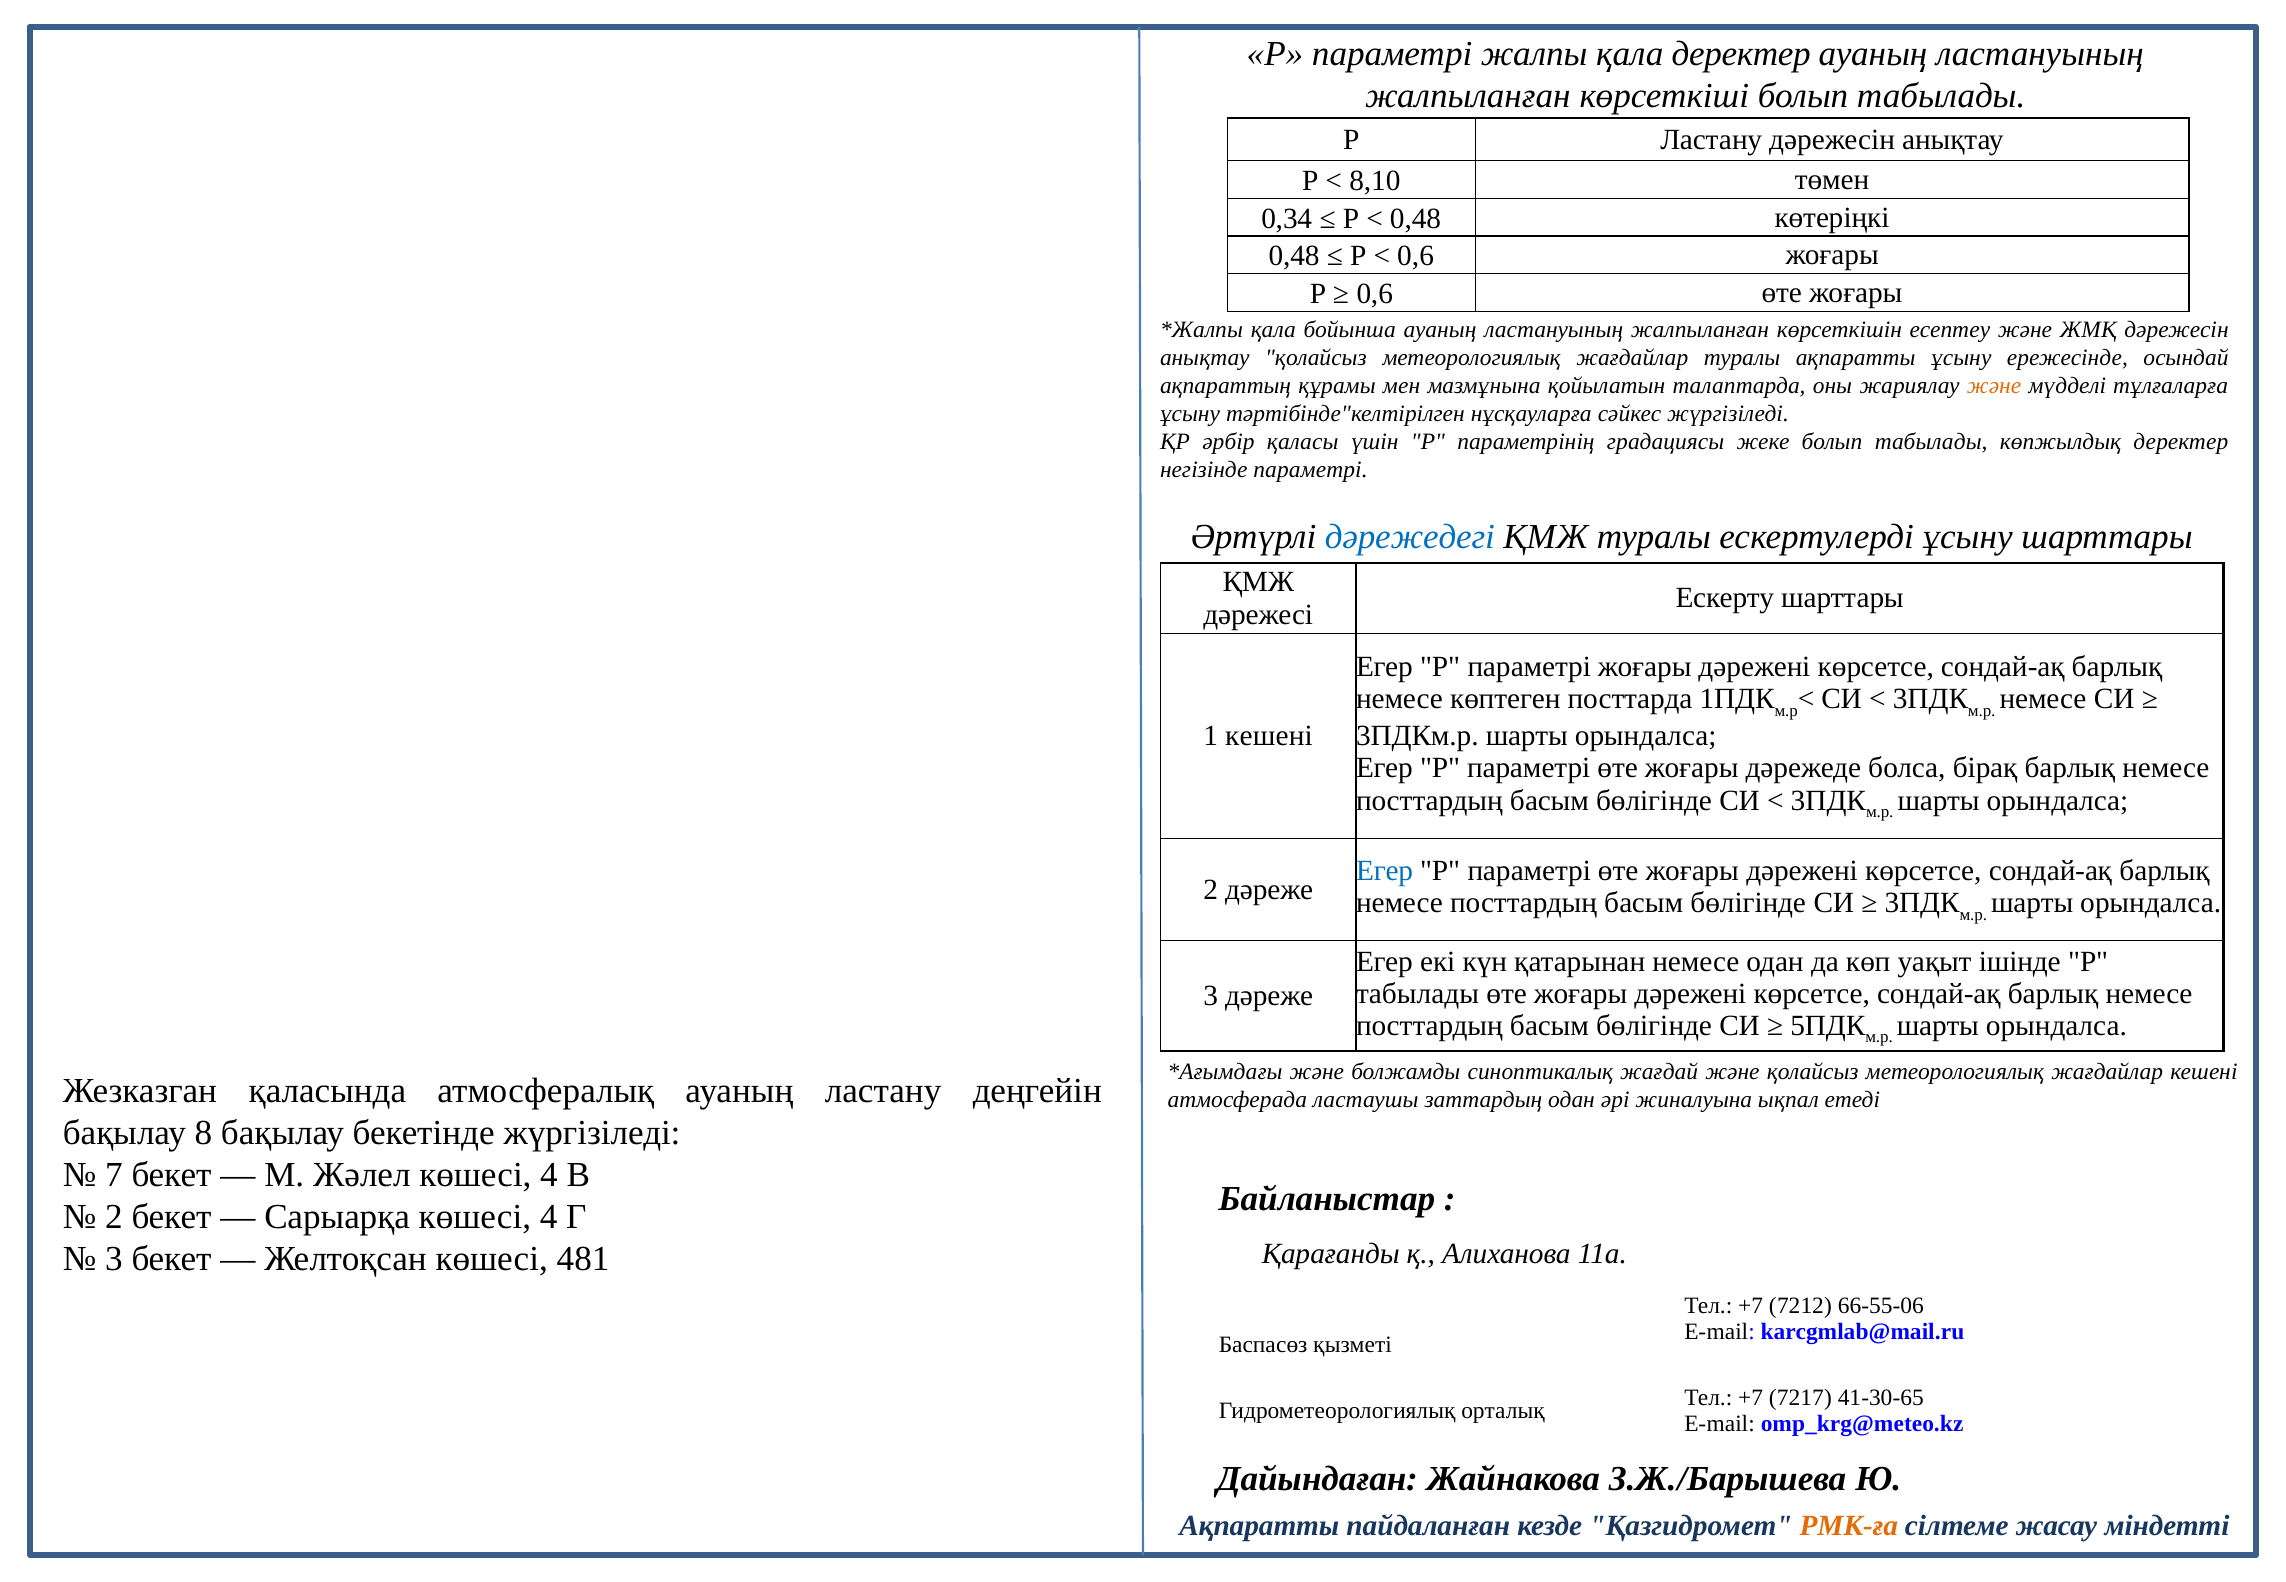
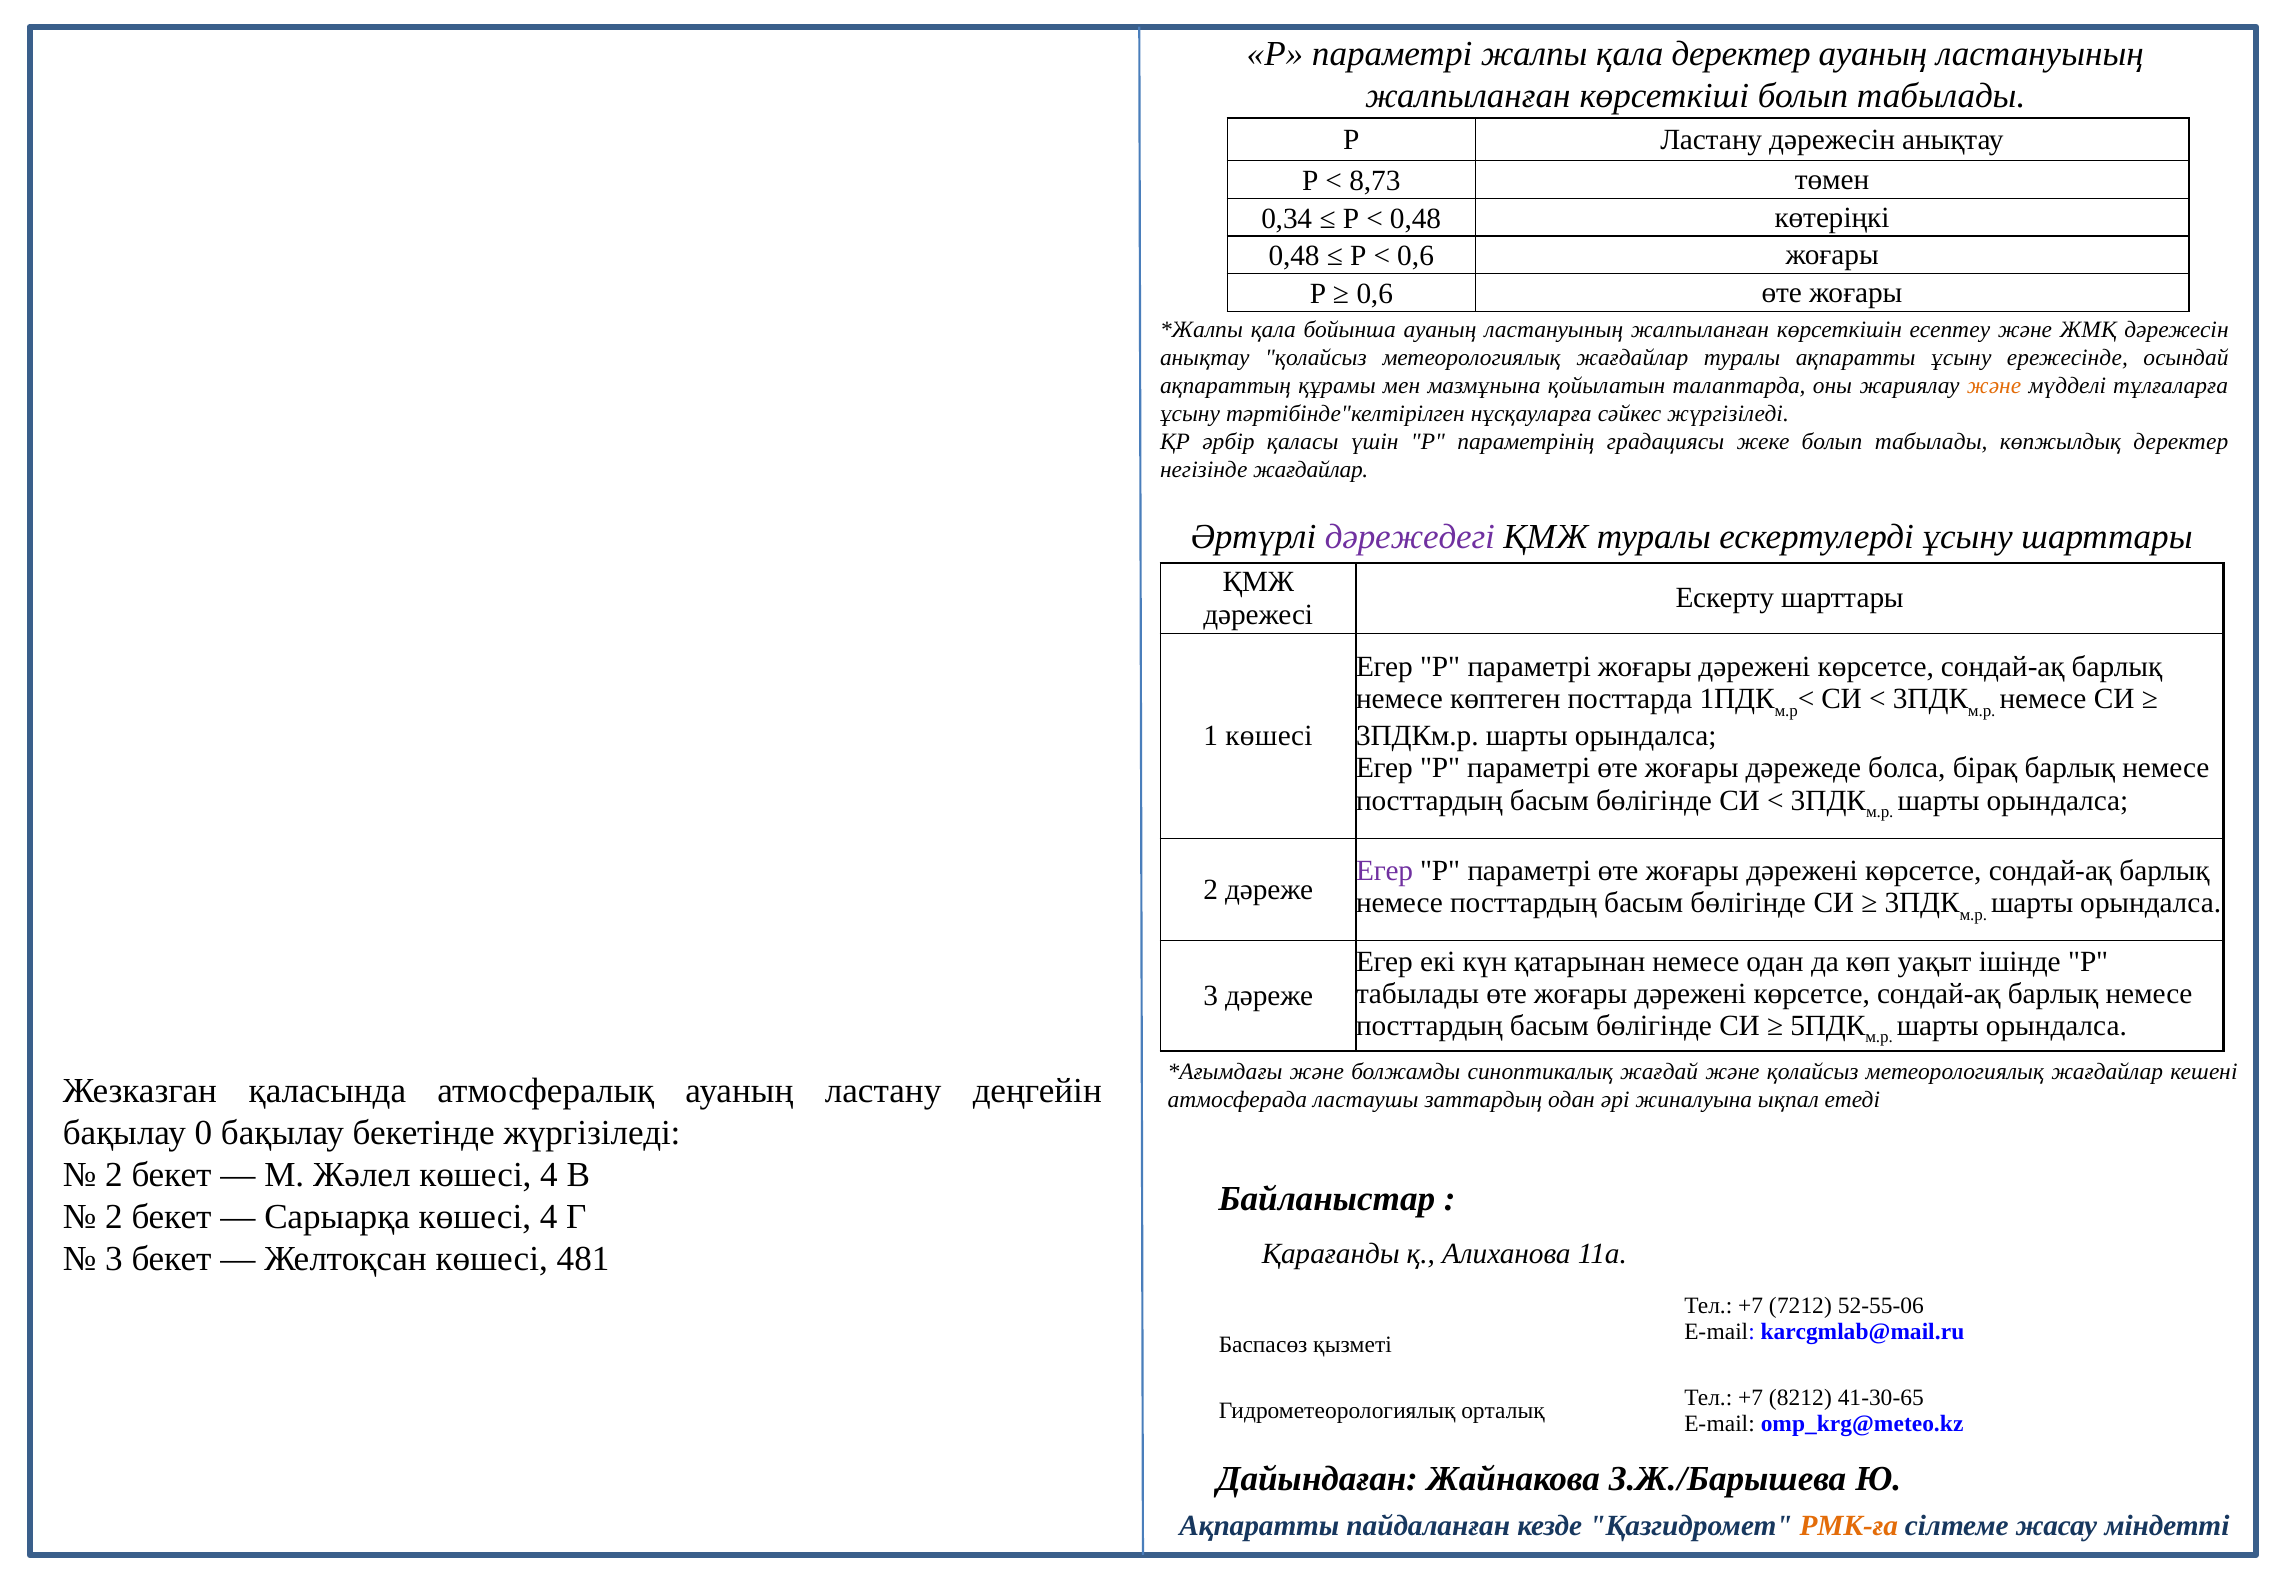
8,10: 8,10 -> 8,73
негізінде параметрі: параметрі -> жағдайлар
дәрежедегі colour: blue -> purple
1 кешені: кешені -> көшесі
Егер at (1385, 871) colour: blue -> purple
8: 8 -> 0
7 at (114, 1175): 7 -> 2
66-55-06: 66-55-06 -> 52-55-06
7217: 7217 -> 8212
